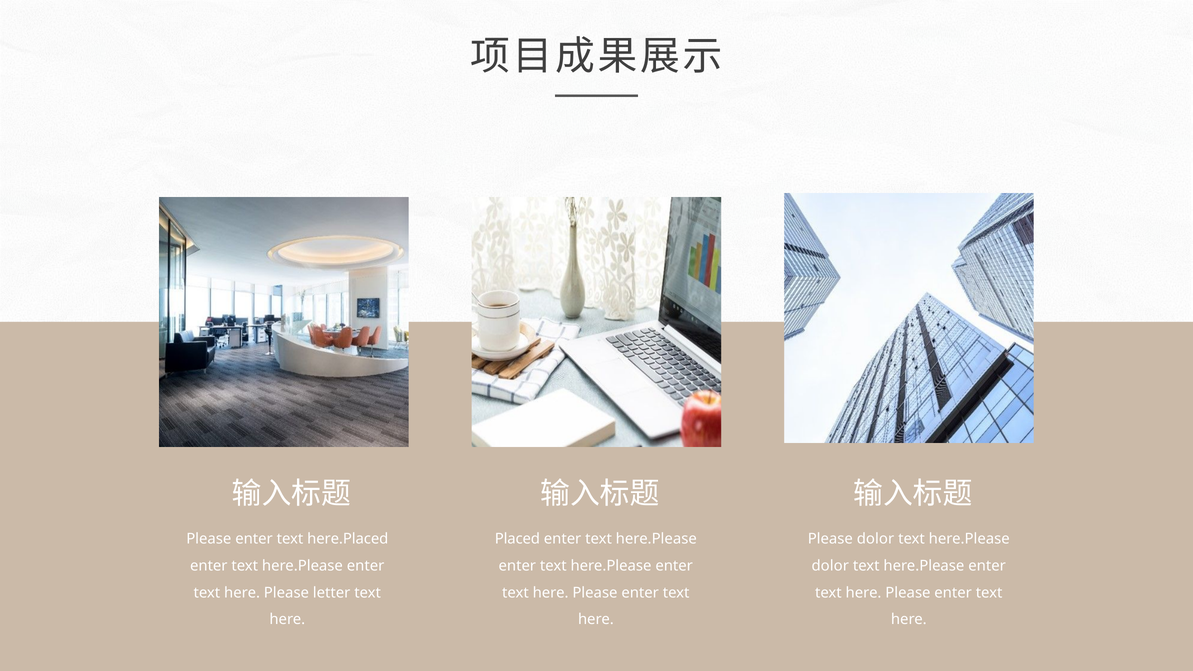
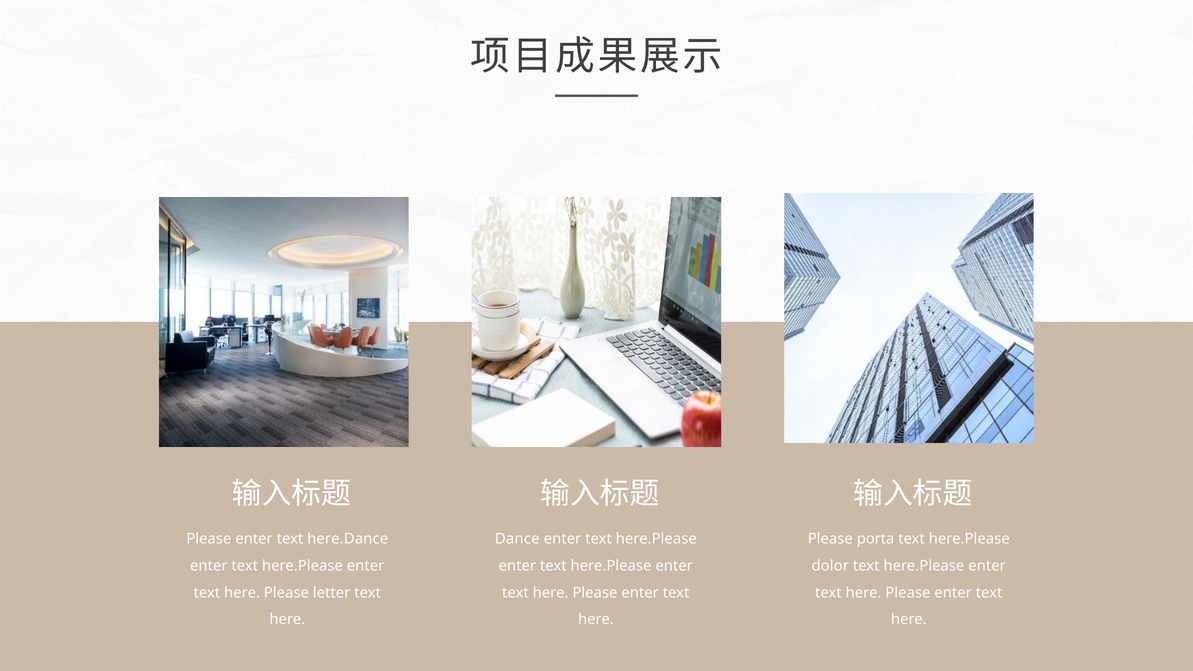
here.Placed: here.Placed -> here.Dance
Placed: Placed -> Dance
Please dolor: dolor -> porta
